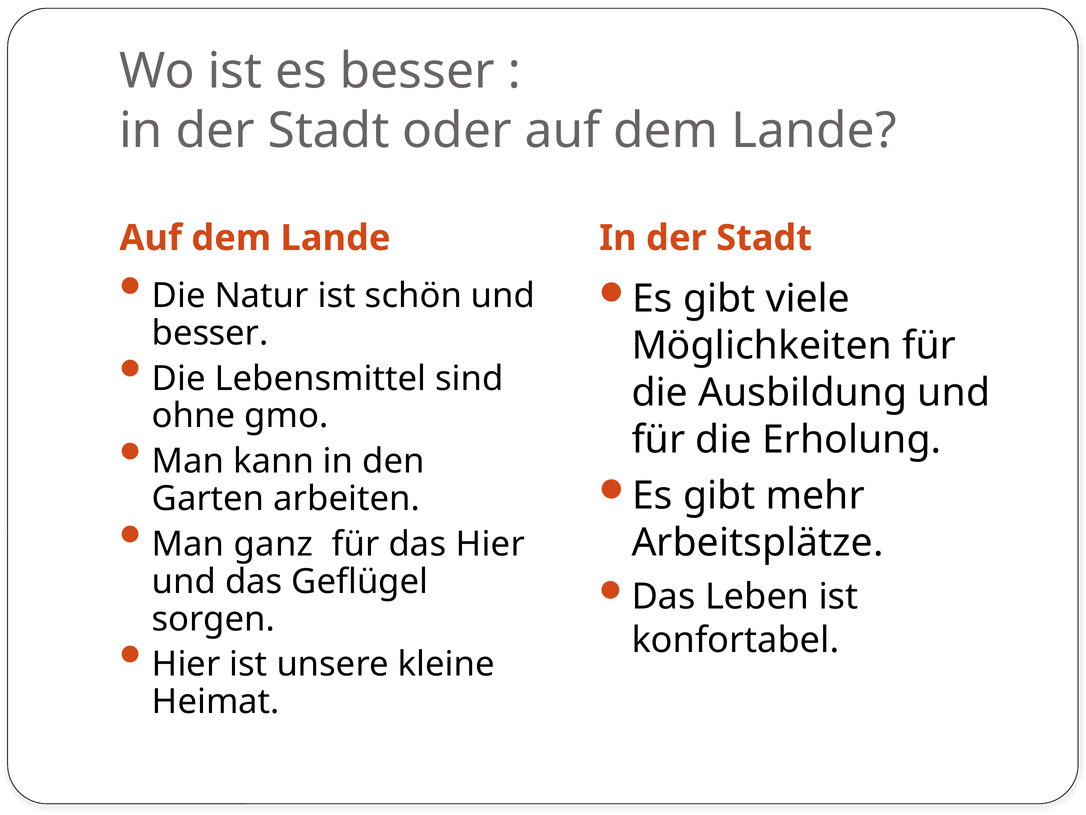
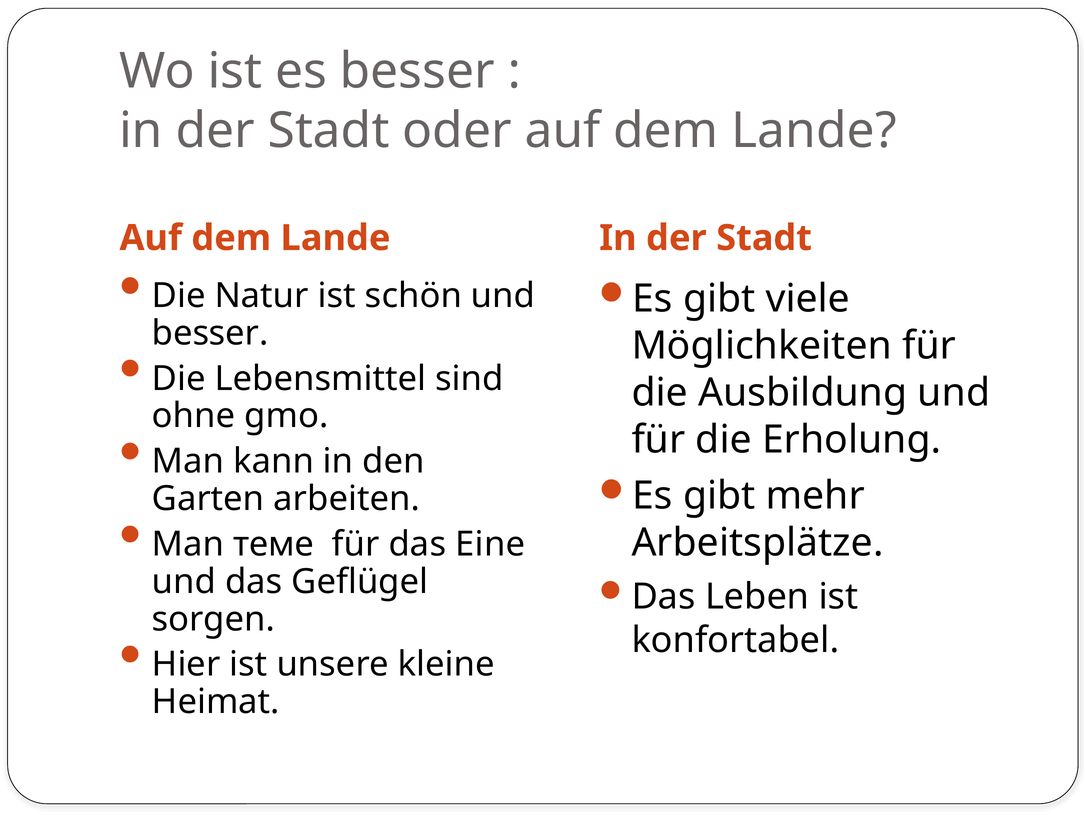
ganz: ganz -> теме
das Hier: Hier -> Eine
